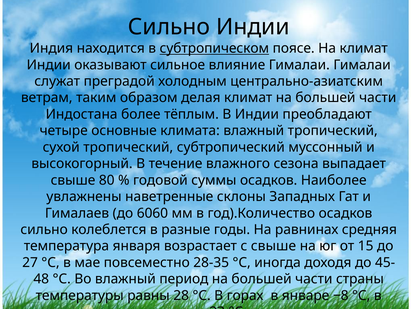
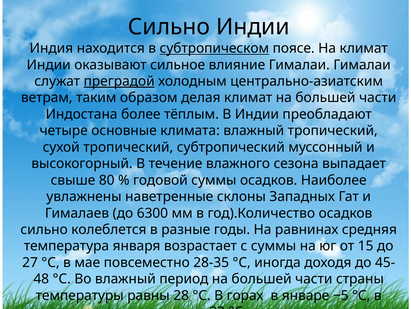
преградой underline: none -> present
6060: 6060 -> 6300
с свыше: свыше -> суммы
−8: −8 -> −5
